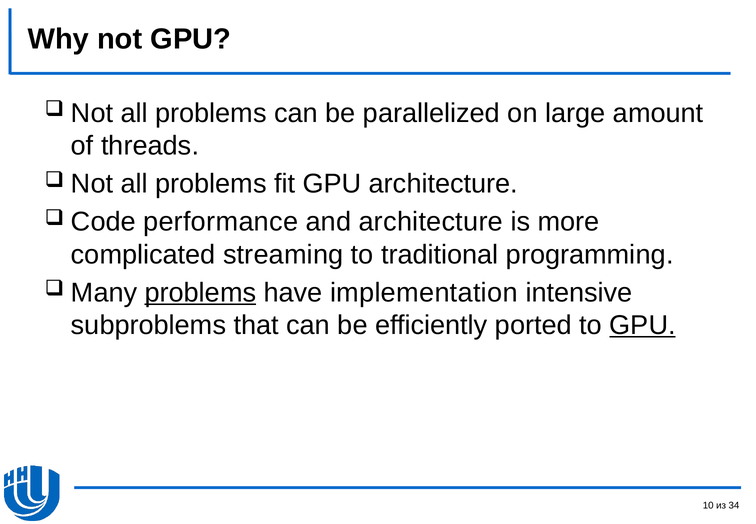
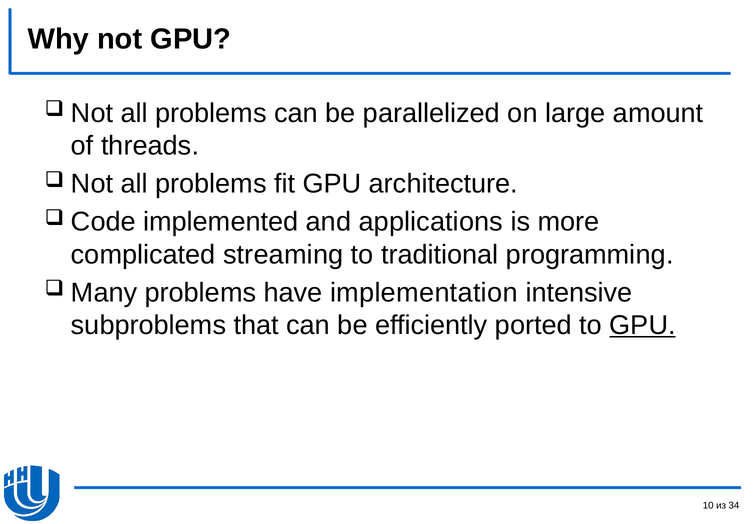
performance: performance -> implemented
and architecture: architecture -> applications
problems at (200, 292) underline: present -> none
